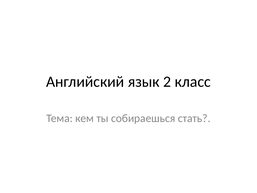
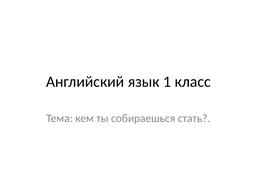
2: 2 -> 1
